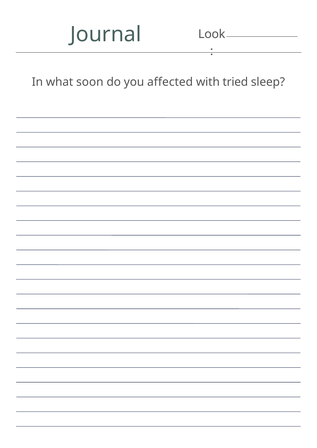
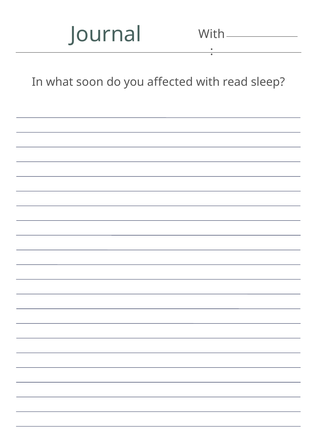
Look at (212, 34): Look -> With
tried: tried -> read
